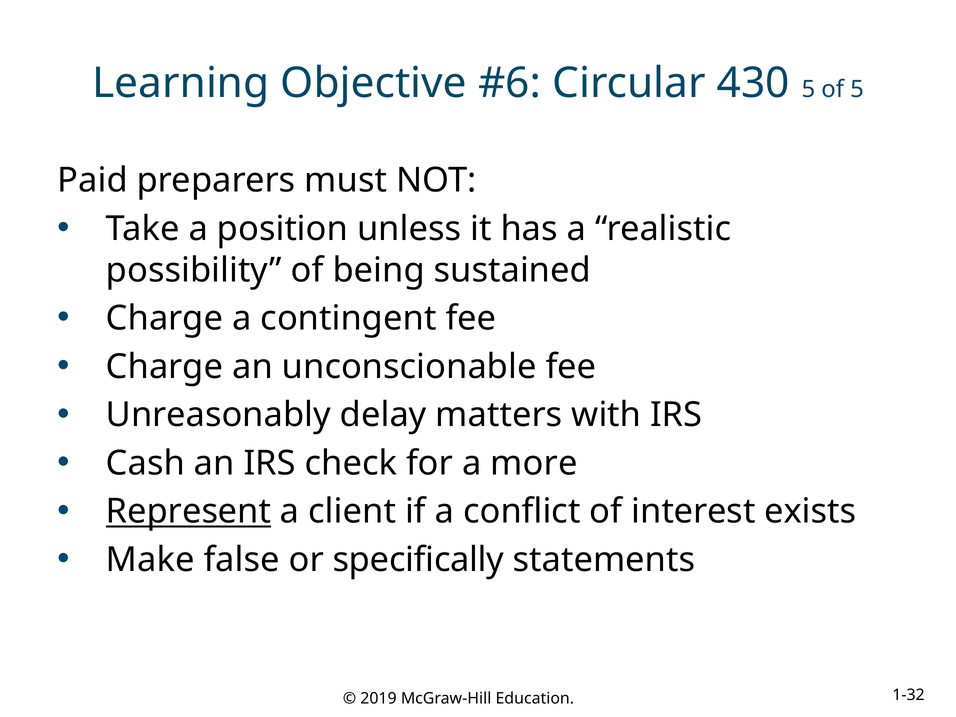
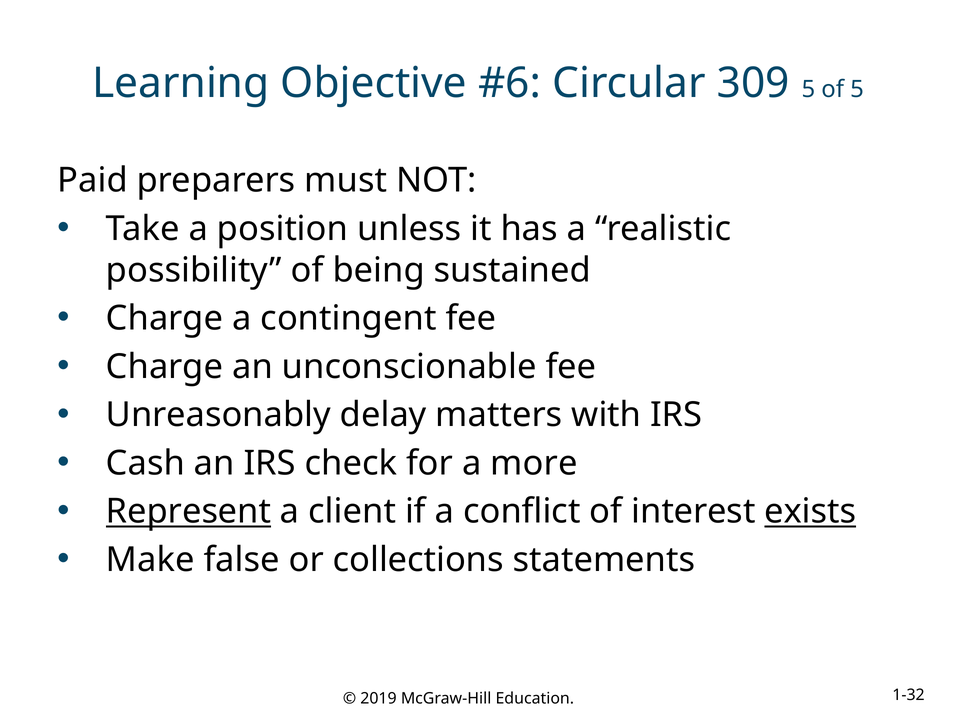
430: 430 -> 309
exists underline: none -> present
specifically: specifically -> collections
